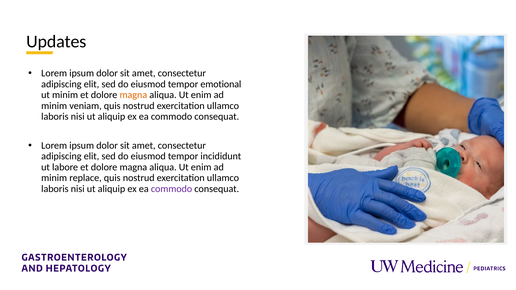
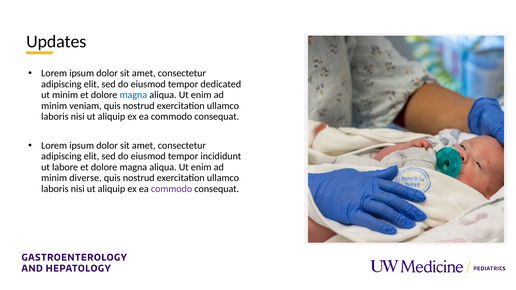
emotional: emotional -> dedicated
magna at (133, 95) colour: orange -> blue
replace: replace -> diverse
